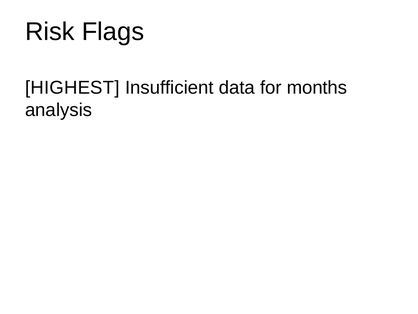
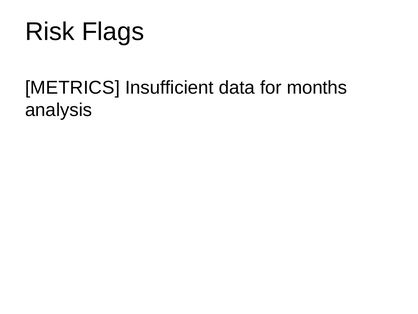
HIGHEST: HIGHEST -> METRICS
